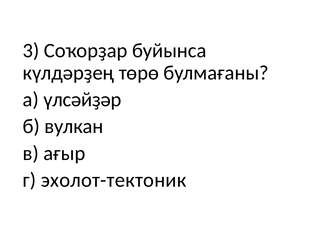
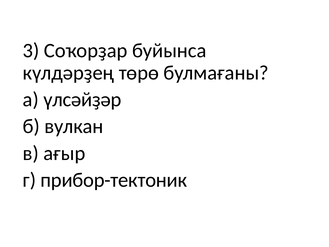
эхолот-тектоник: эхолот-тектоник -> прибор-тектоник
